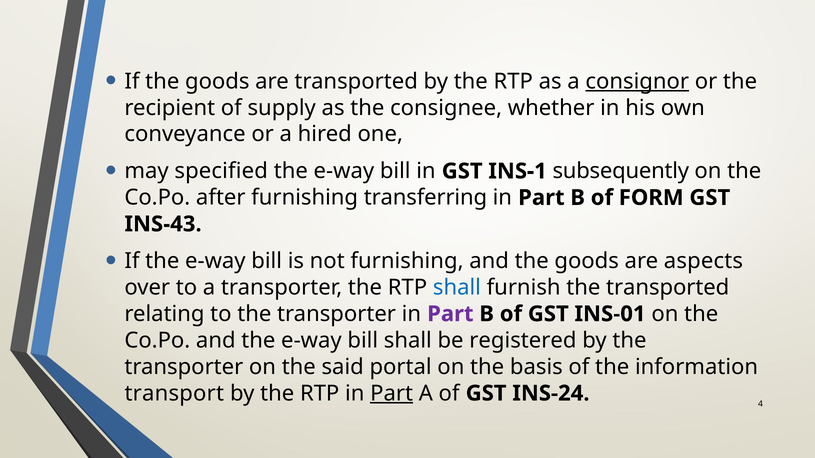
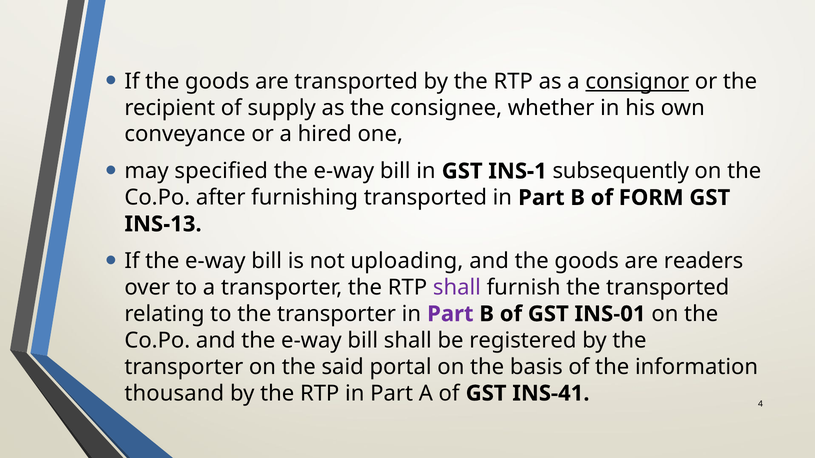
furnishing transferring: transferring -> transported
INS-43: INS-43 -> INS-13
not furnishing: furnishing -> uploading
aspects: aspects -> readers
shall at (457, 288) colour: blue -> purple
transport: transport -> thousand
Part at (392, 394) underline: present -> none
INS-24: INS-24 -> INS-41
